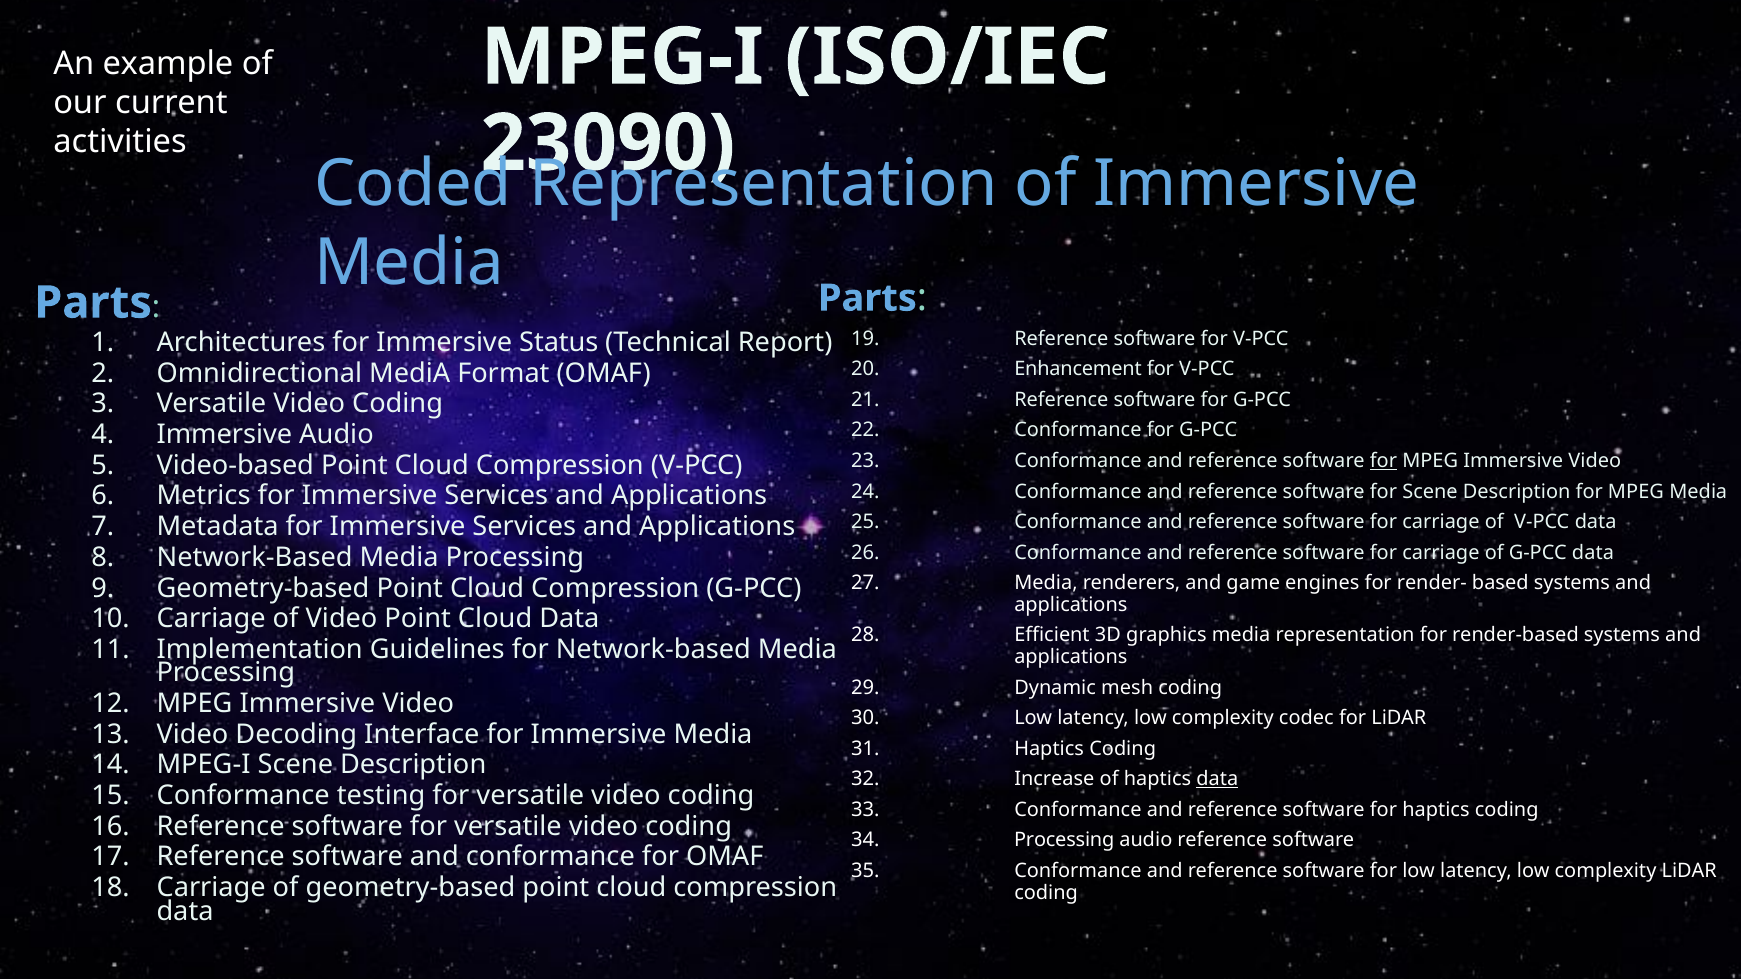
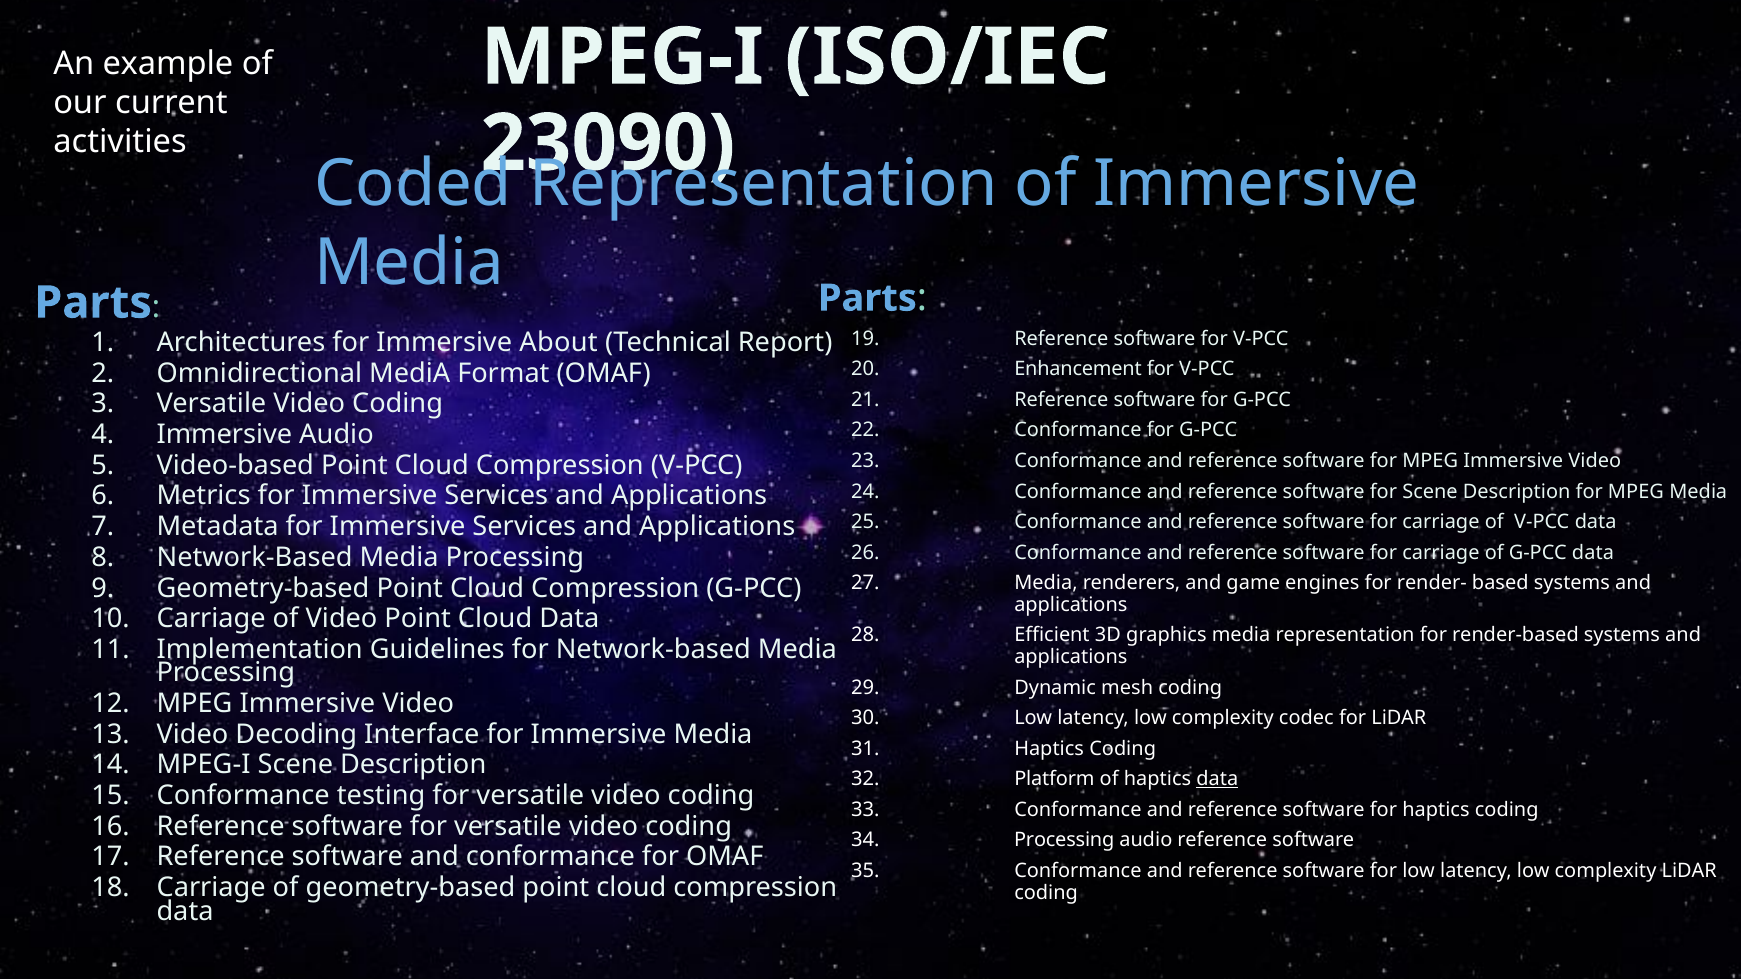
Status: Status -> About
for at (1383, 461) underline: present -> none
Increase: Increase -> Platform
